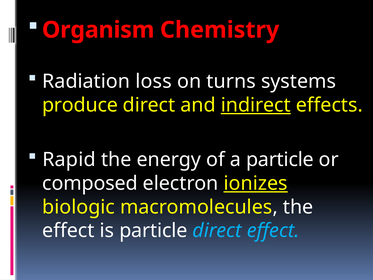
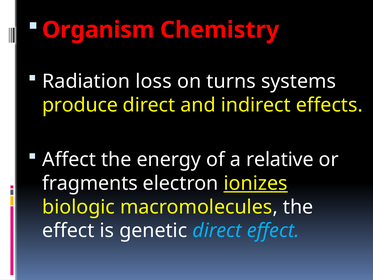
indirect underline: present -> none
Rapid: Rapid -> Affect
a particle: particle -> relative
composed: composed -> fragments
is particle: particle -> genetic
